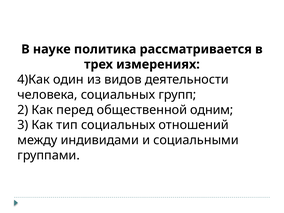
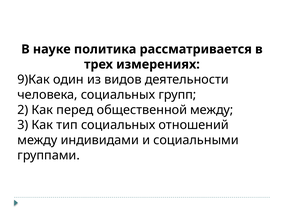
4)Как: 4)Как -> 9)Как
общественной одним: одним -> между
